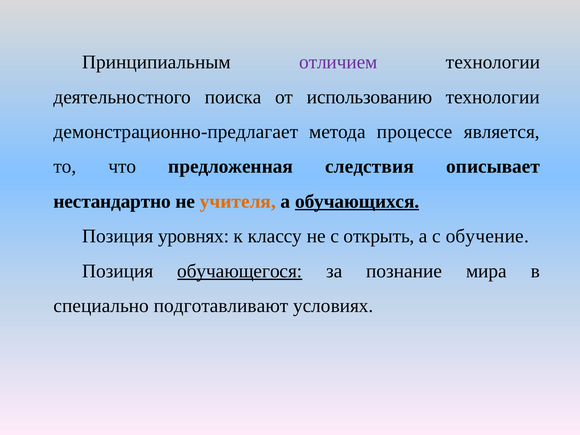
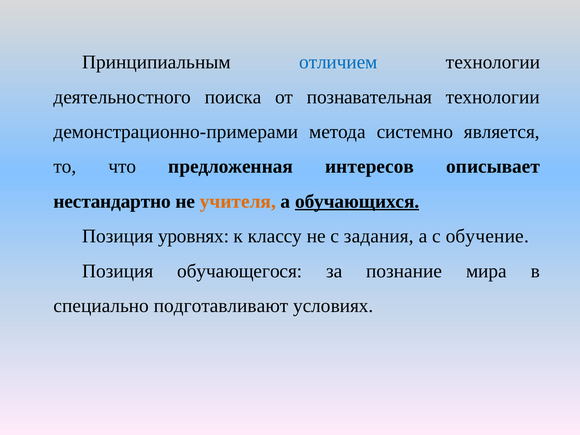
отличием colour: purple -> blue
использованию: использованию -> познавательная
демонстрационно-предлагает: демонстрационно-предлагает -> демонстрационно-примерами
процессе: процессе -> системно
следствия: следствия -> интересов
открыть: открыть -> задания
обучающегося underline: present -> none
